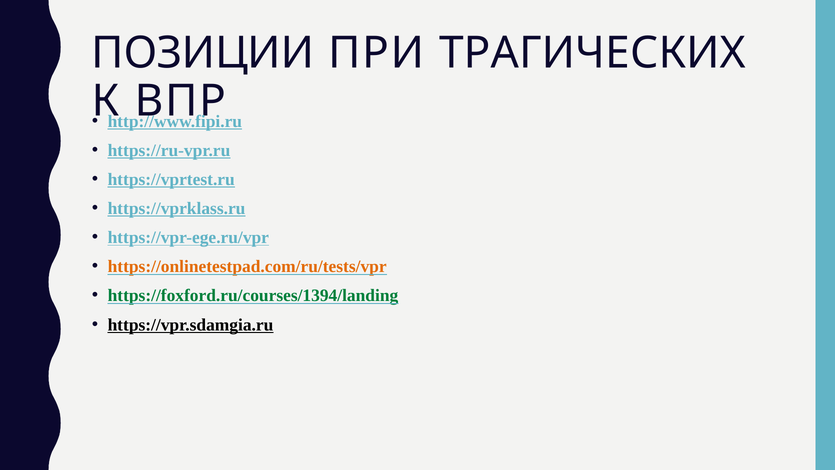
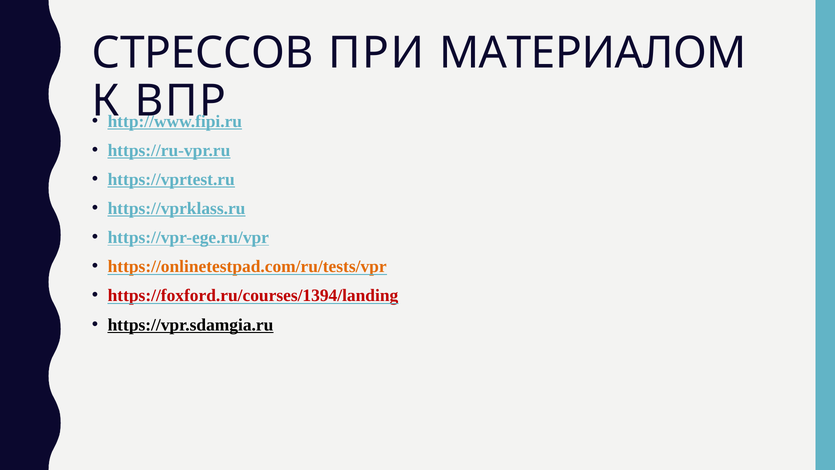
ПОЗИЦИИ: ПОЗИЦИИ -> СТРЕССОВ
ТРАГИЧЕСКИХ: ТРАГИЧЕСКИХ -> МАТЕРИАЛОМ
https://foxford.ru/courses/1394/landing colour: green -> red
